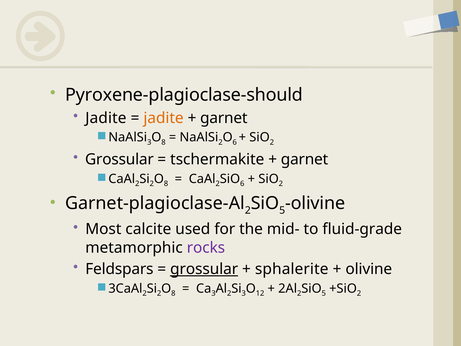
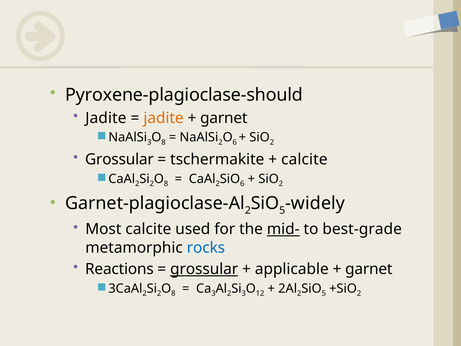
garnet at (304, 159): garnet -> calcite
olivine at (315, 203): olivine -> widely
mid- underline: none -> present
fluid-grade: fluid-grade -> best-grade
rocks colour: purple -> blue
Feldspars: Feldspars -> Reactions
sphalerite: sphalerite -> applicable
olivine at (369, 269): olivine -> garnet
